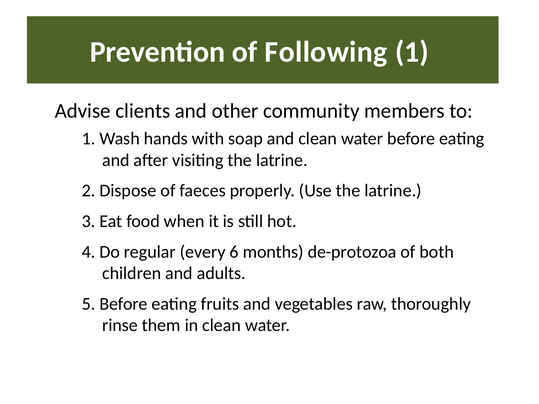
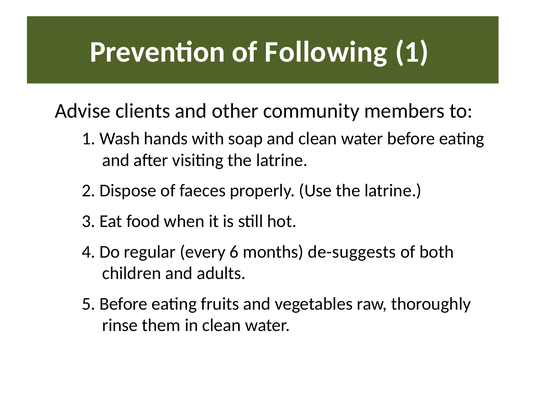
de-protozoa: de-protozoa -> de-suggests
